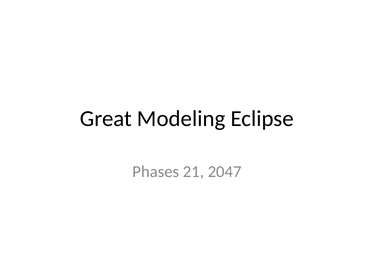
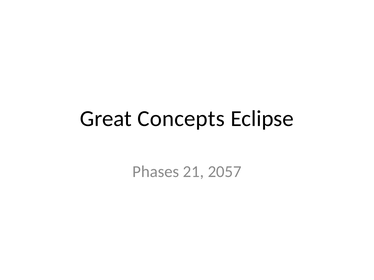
Modeling: Modeling -> Concepts
2047: 2047 -> 2057
